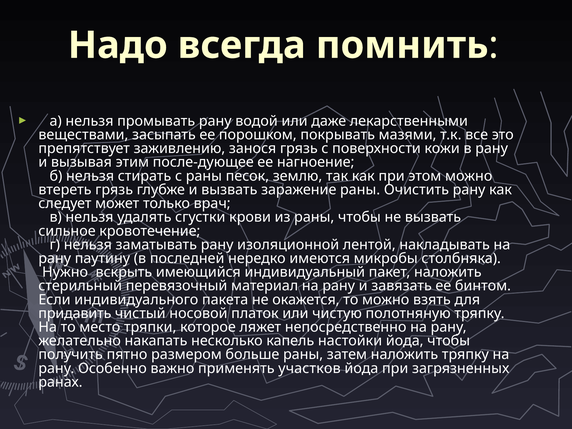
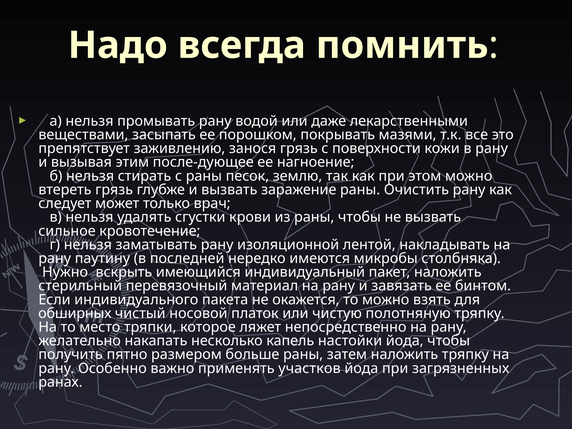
придавить: придавить -> обширных
